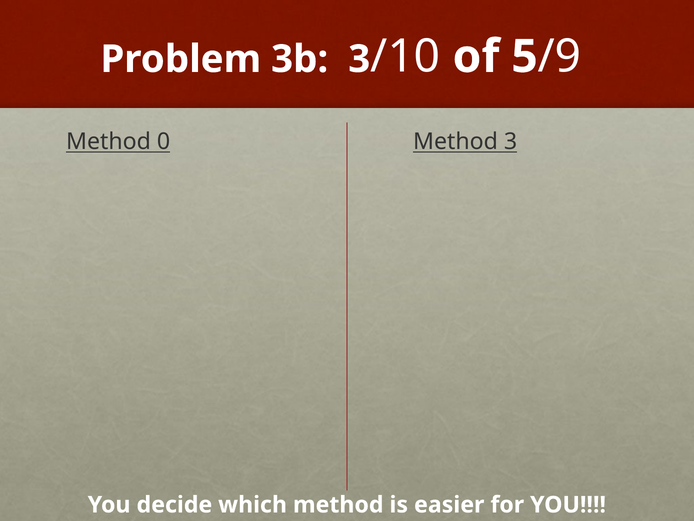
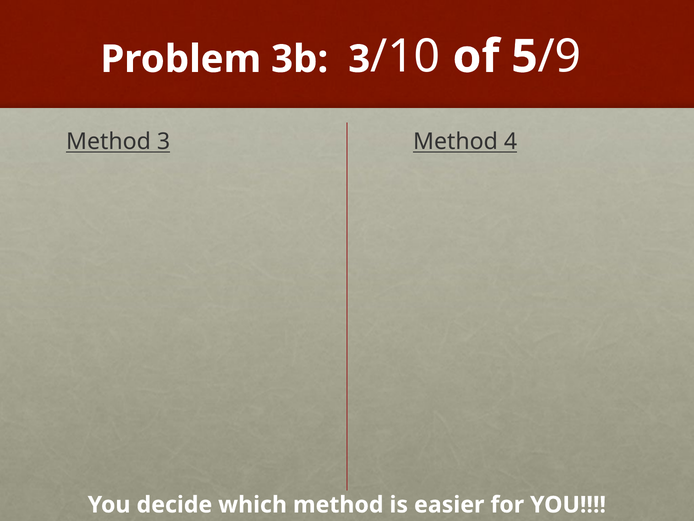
Method 0: 0 -> 3
Method 3: 3 -> 4
